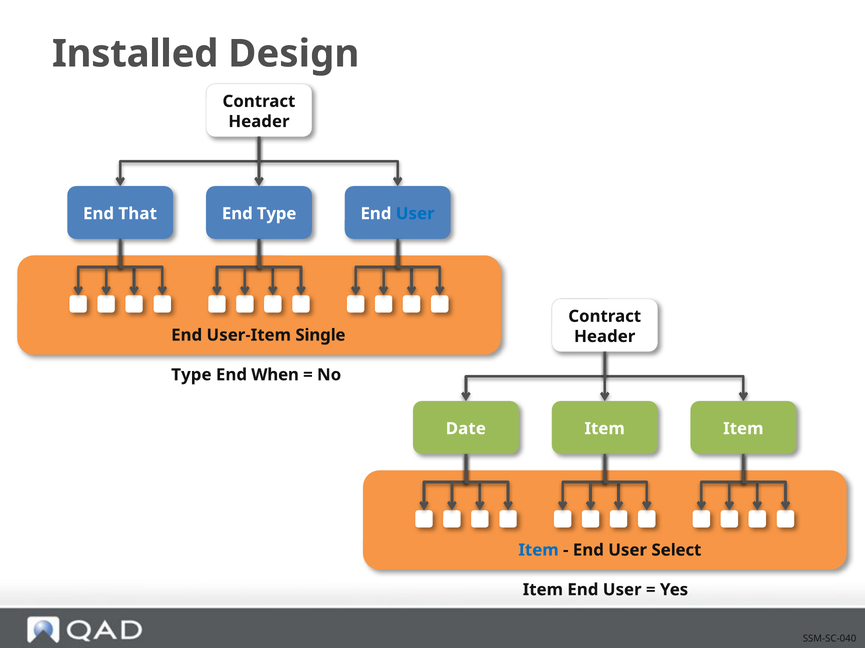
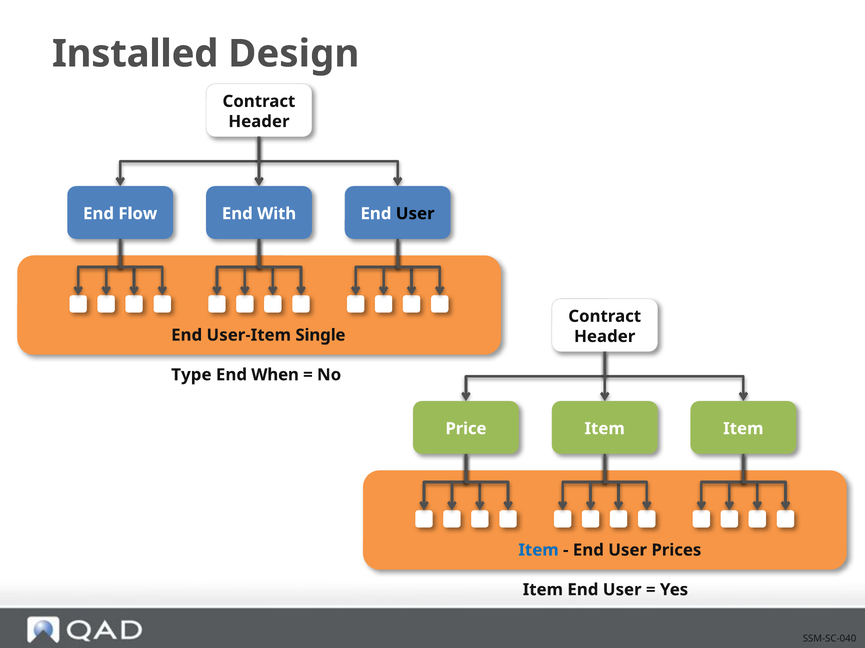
That: That -> Flow
End Type: Type -> With
User at (415, 214) colour: blue -> black
Date: Date -> Price
Select: Select -> Prices
